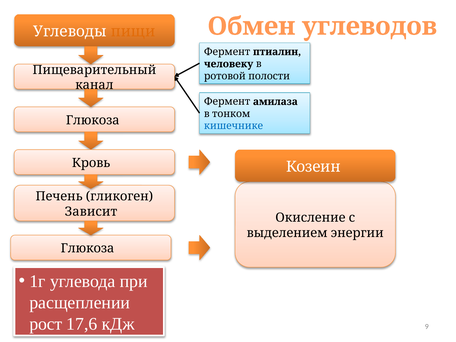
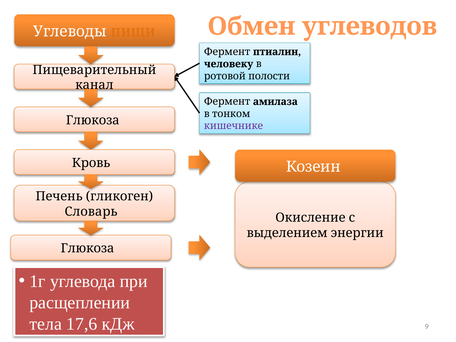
кишечнике colour: blue -> purple
Зависит: Зависит -> Словарь
рост: рост -> тела
